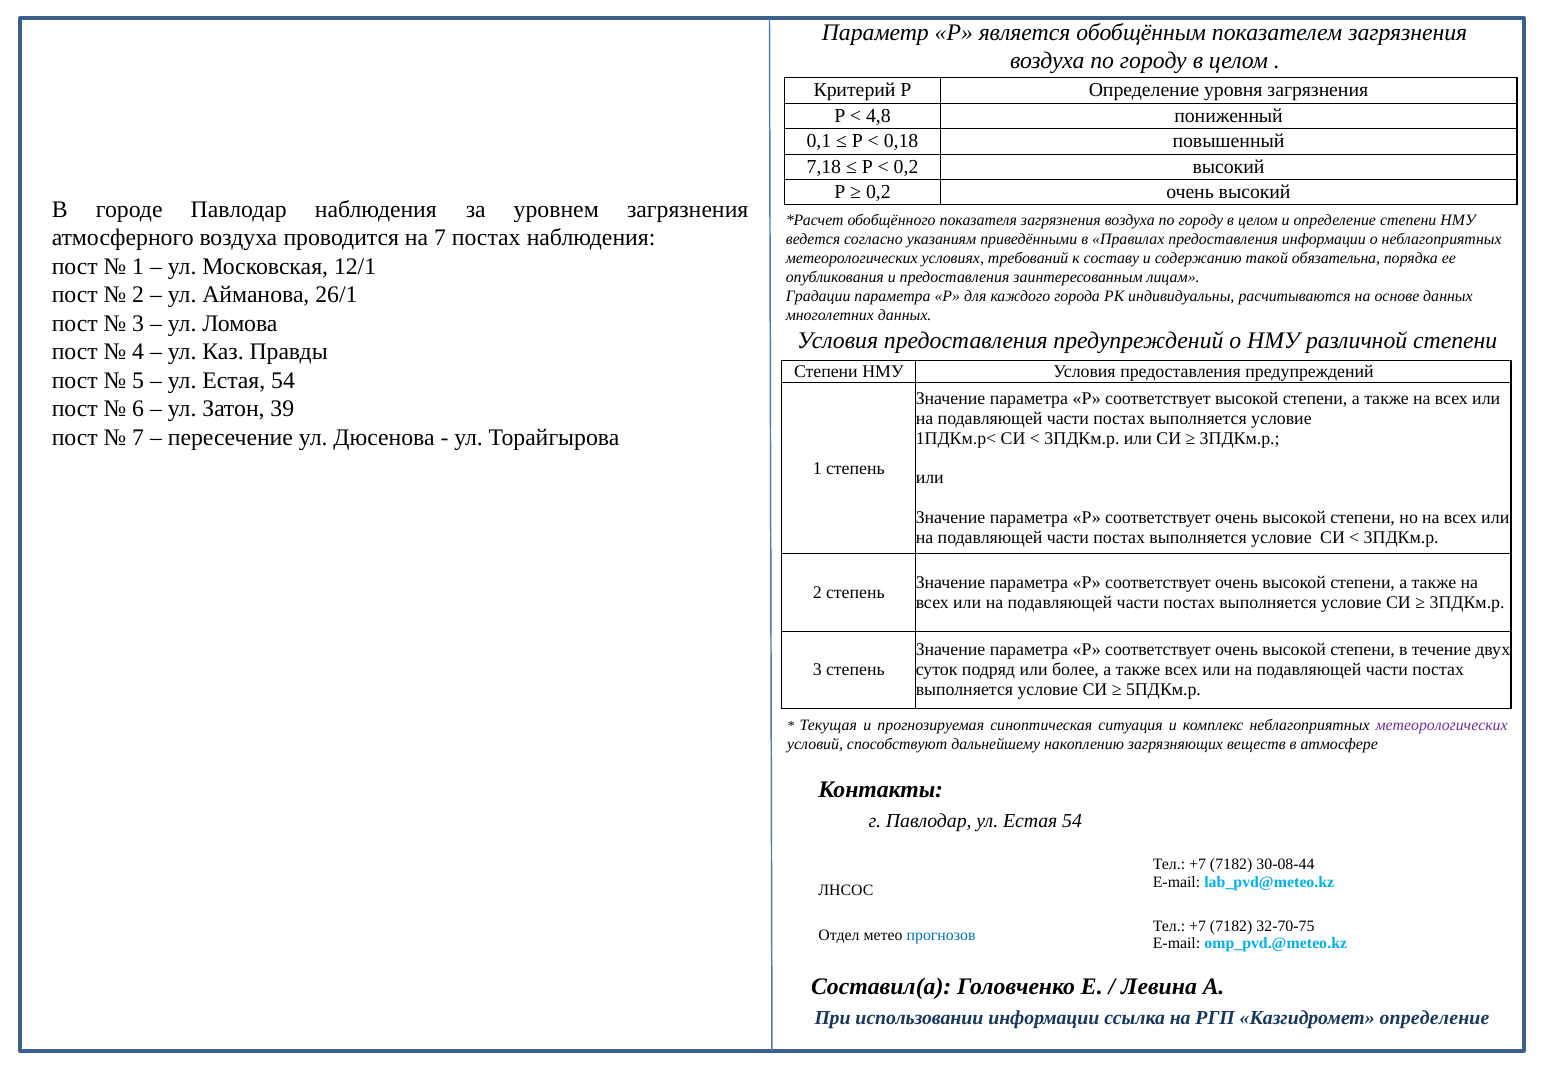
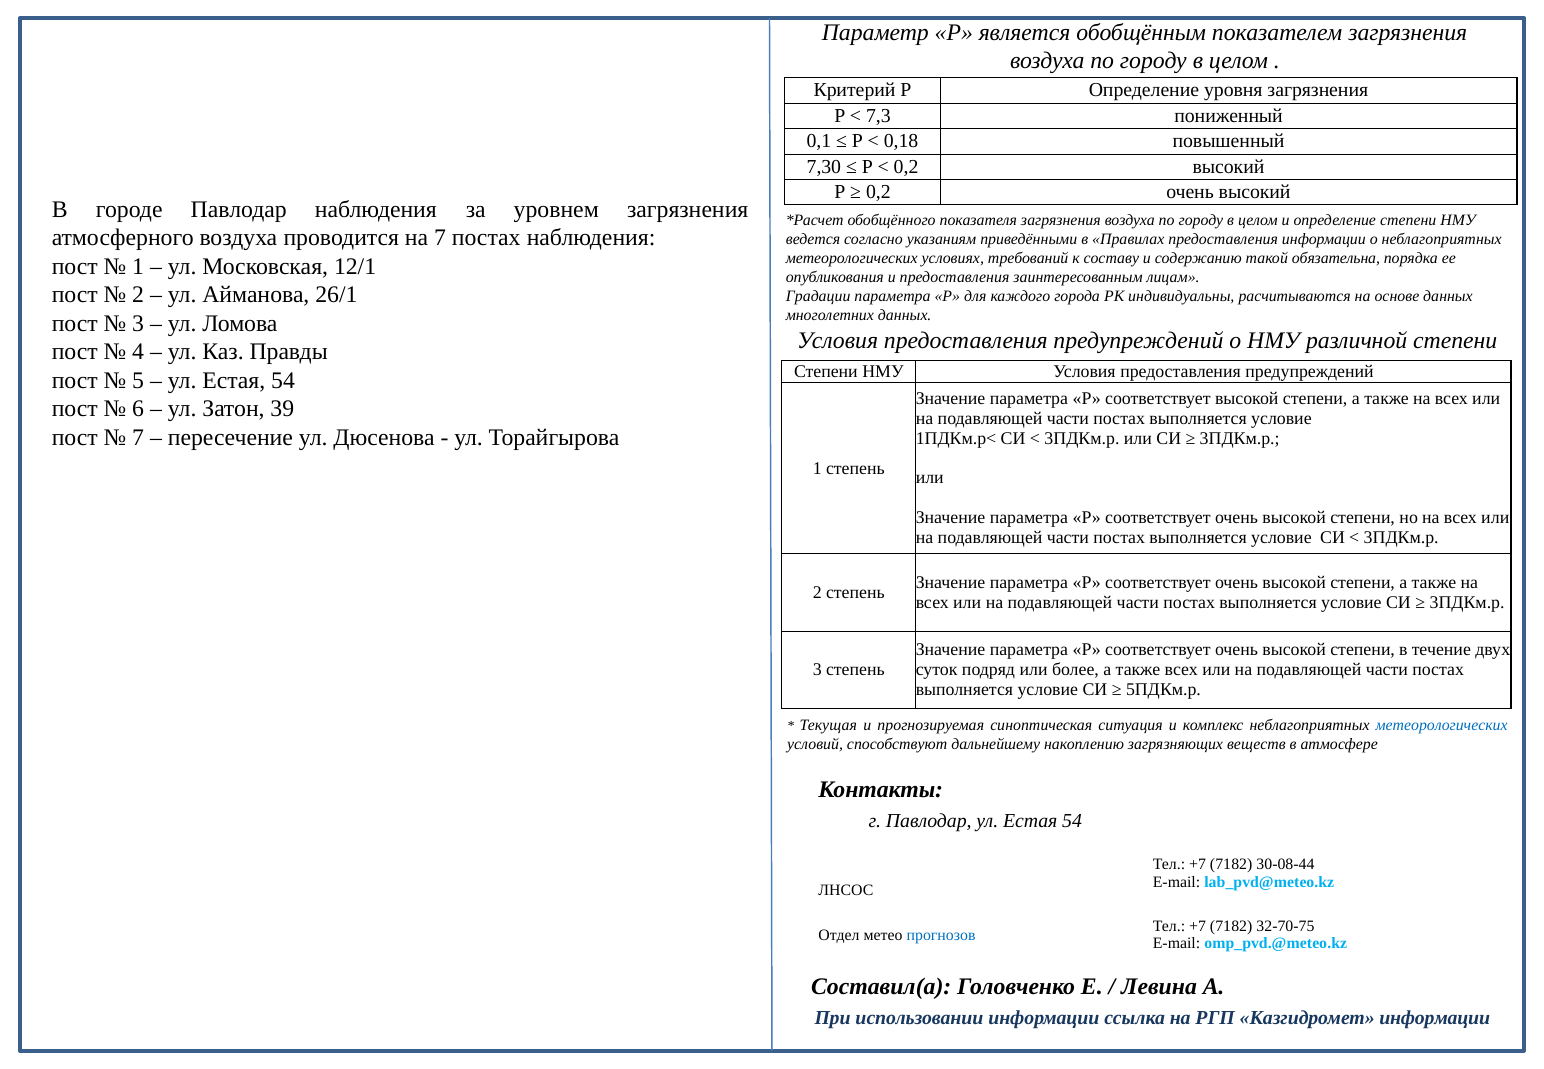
4,8: 4,8 -> 7,3
7,18: 7,18 -> 7,30
метеорологических at (1442, 725) colour: purple -> blue
Казгидромет определение: определение -> информации
